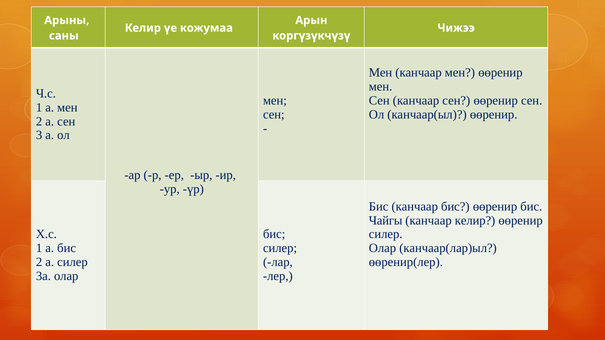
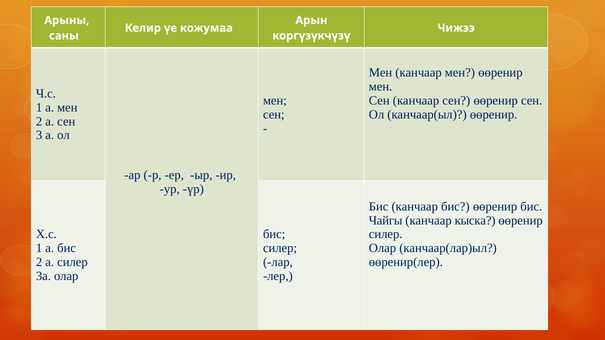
канчаар келир: келир -> кыска
